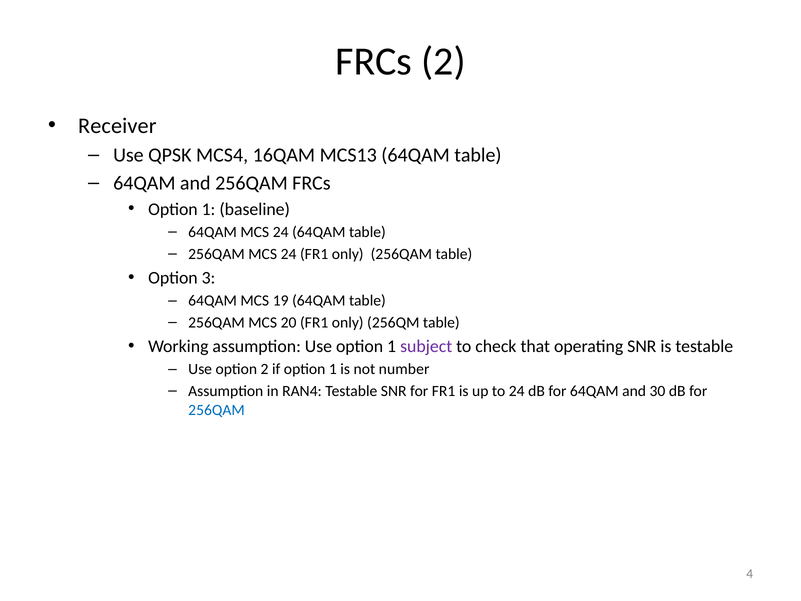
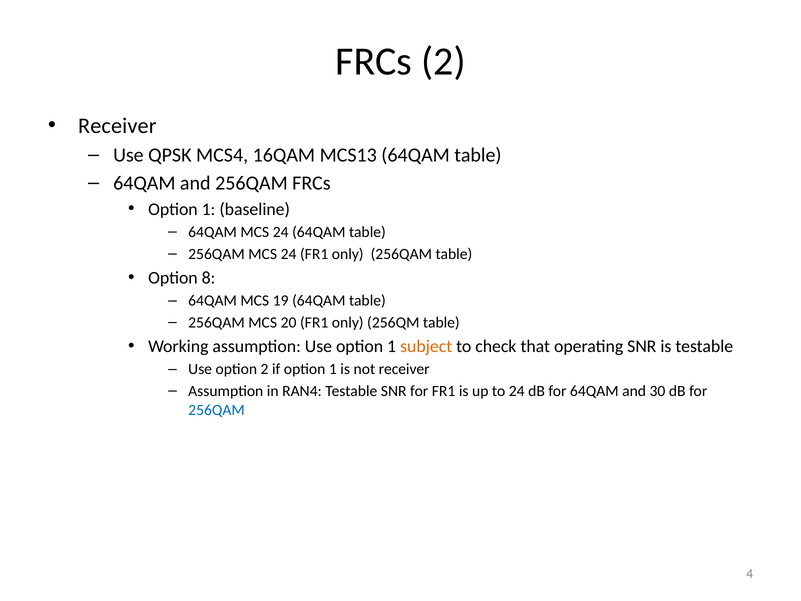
3: 3 -> 8
subject colour: purple -> orange
not number: number -> receiver
